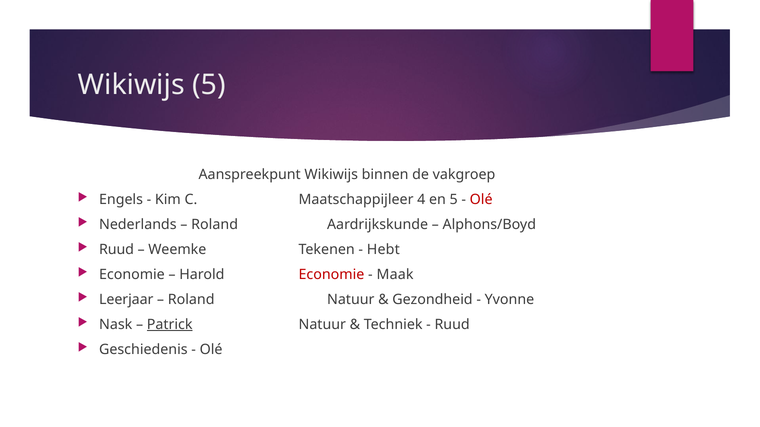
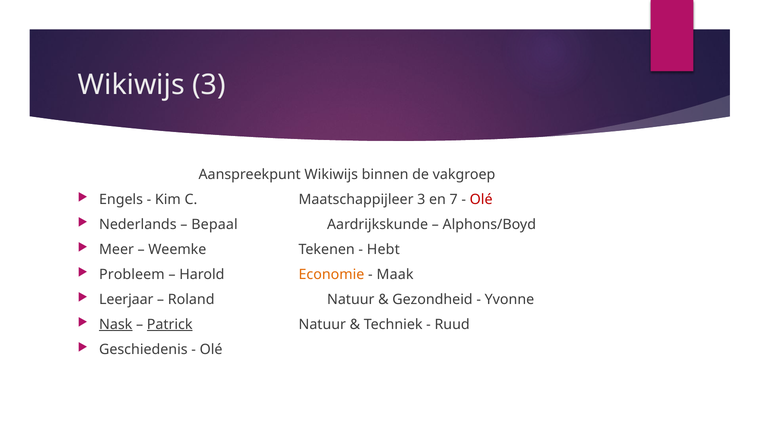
Wikiwijs 5: 5 -> 3
Maatschappijleer 4: 4 -> 3
en 5: 5 -> 7
Roland at (215, 225): Roland -> Bepaal
Ruud at (117, 250): Ruud -> Meer
Economie at (132, 275): Economie -> Probleem
Economie at (331, 275) colour: red -> orange
Nask underline: none -> present
